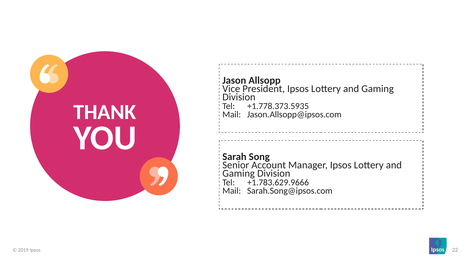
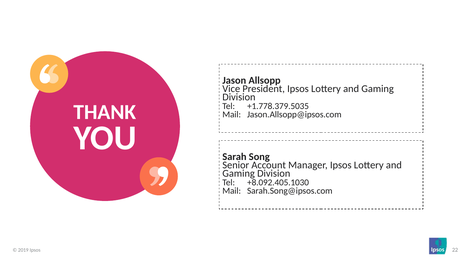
+1.778.373.5935: +1.778.373.5935 -> +1.778.379.5035
+1.783.629.9666: +1.783.629.9666 -> +8.092.405.1030
